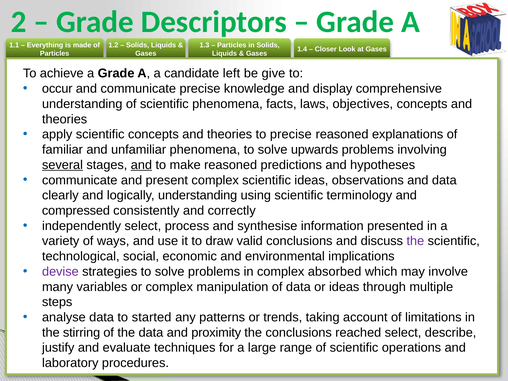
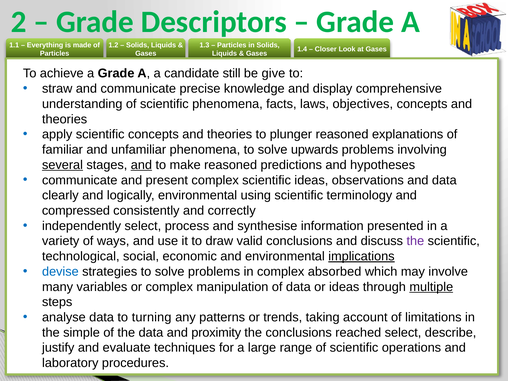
left: left -> still
occur: occur -> straw
to precise: precise -> plunger
logically understanding: understanding -> environmental
implications underline: none -> present
devise colour: purple -> blue
multiple underline: none -> present
started: started -> turning
stirring: stirring -> simple
